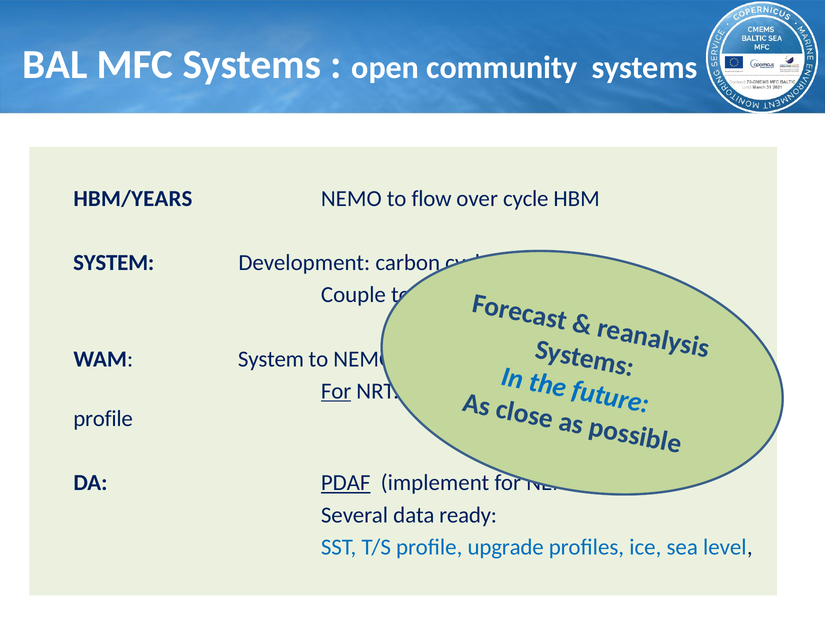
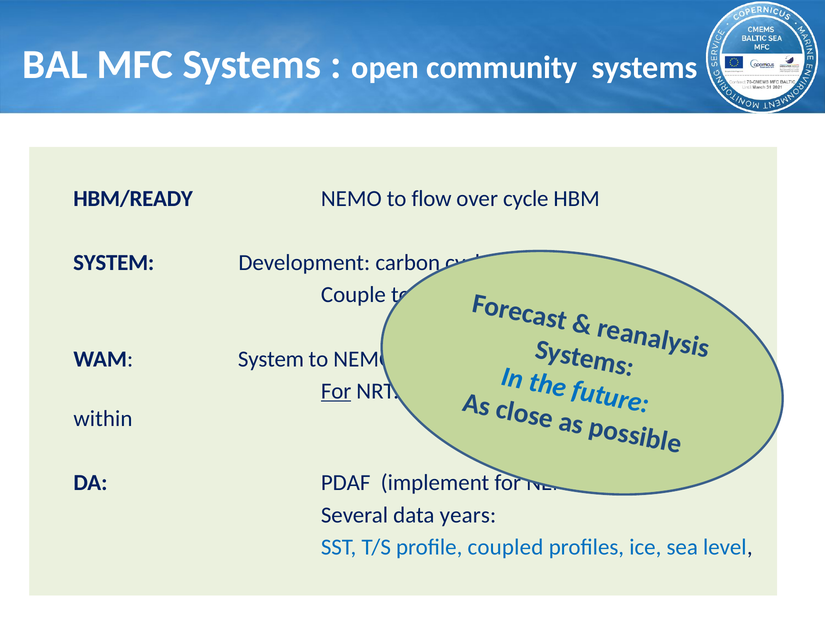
HBM/YEARS: HBM/YEARS -> HBM/READY
profile at (103, 419): profile -> within
PDAF underline: present -> none
ready: ready -> years
upgrade: upgrade -> coupled
